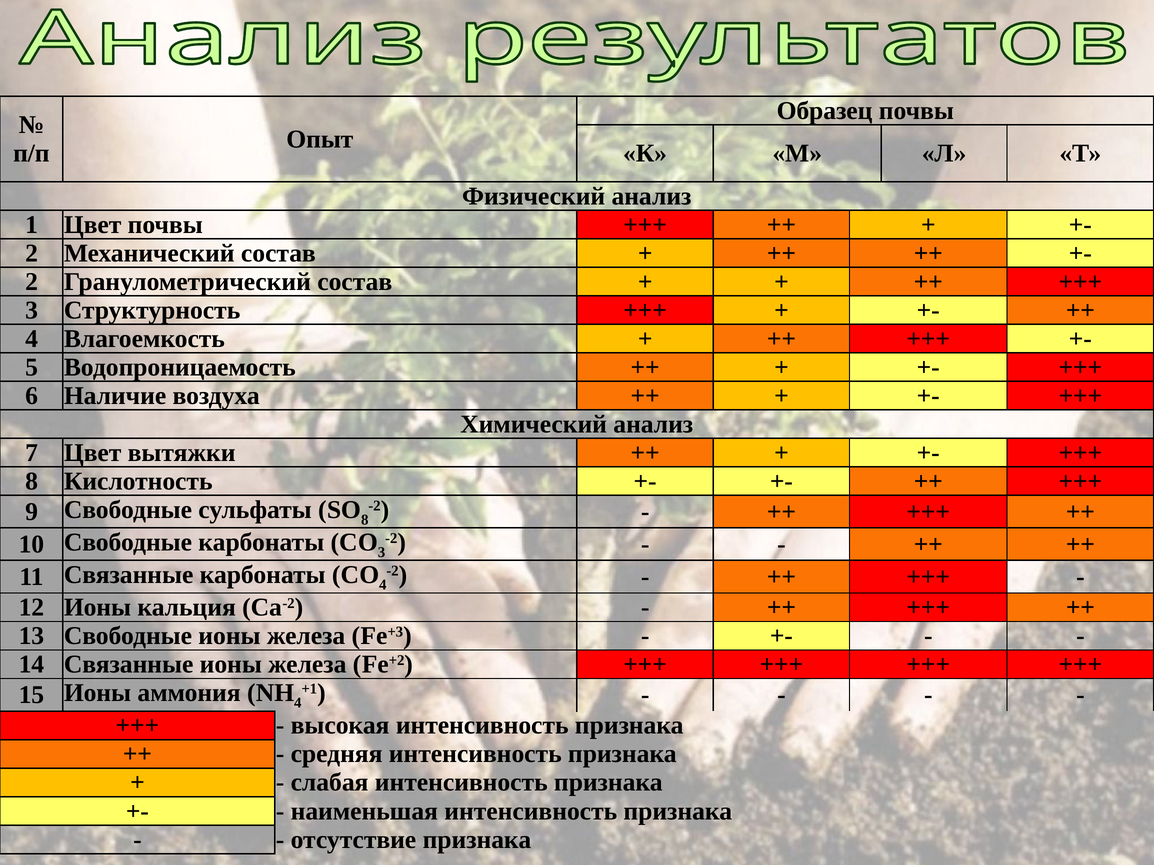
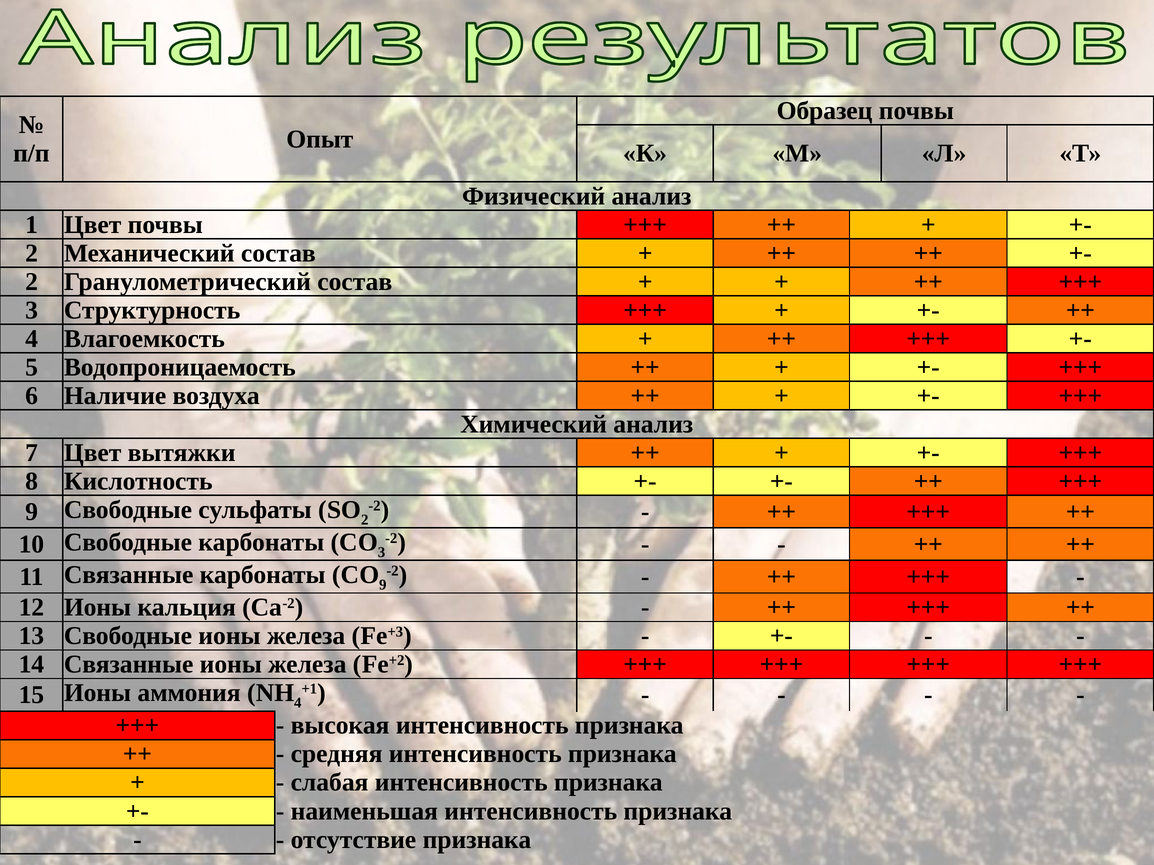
8 at (365, 520): 8 -> 2
4 at (383, 585): 4 -> 9
